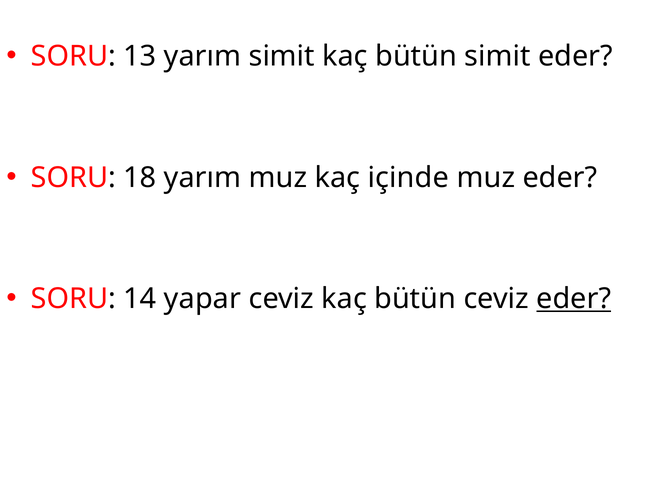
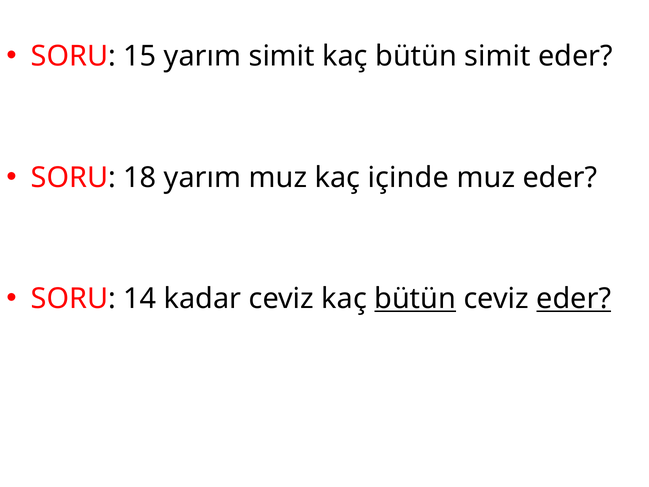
13: 13 -> 15
yapar: yapar -> kadar
bütün at (415, 299) underline: none -> present
